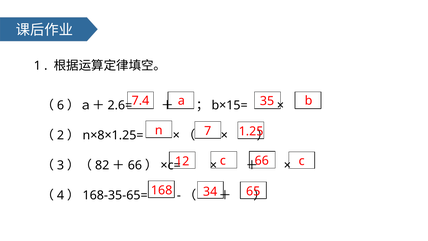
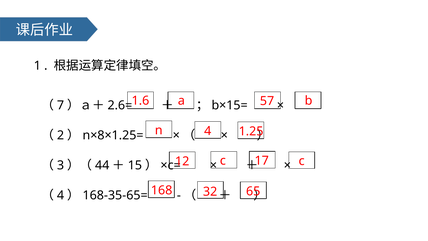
7.4: 7.4 -> 1.6
35: 35 -> 57
6: 6 -> 7
n 7: 7 -> 4
c 66: 66 -> 17
82: 82 -> 44
66 at (135, 165): 66 -> 15
34: 34 -> 32
